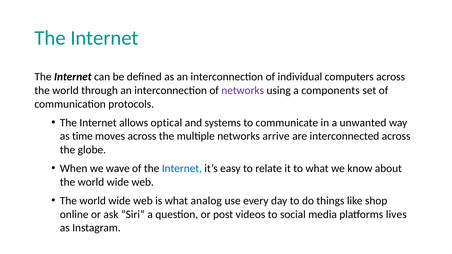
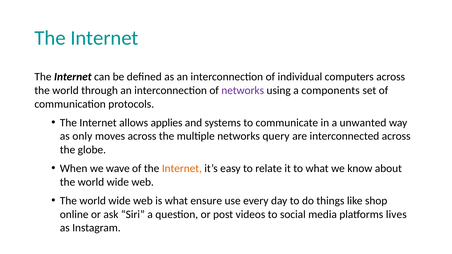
optical: optical -> applies
time: time -> only
arrive: arrive -> query
Internet at (182, 169) colour: blue -> orange
analog: analog -> ensure
